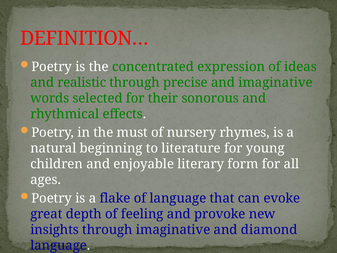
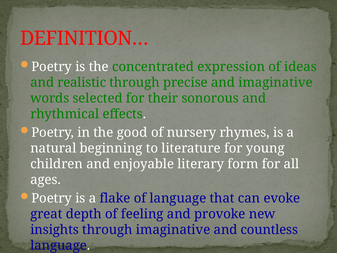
must: must -> good
diamond: diamond -> countless
